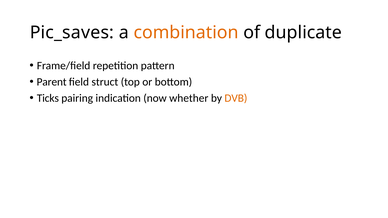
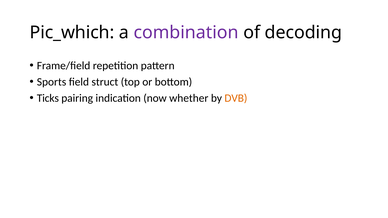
Pic_saves: Pic_saves -> Pic_which
combination colour: orange -> purple
duplicate: duplicate -> decoding
Parent: Parent -> Sports
